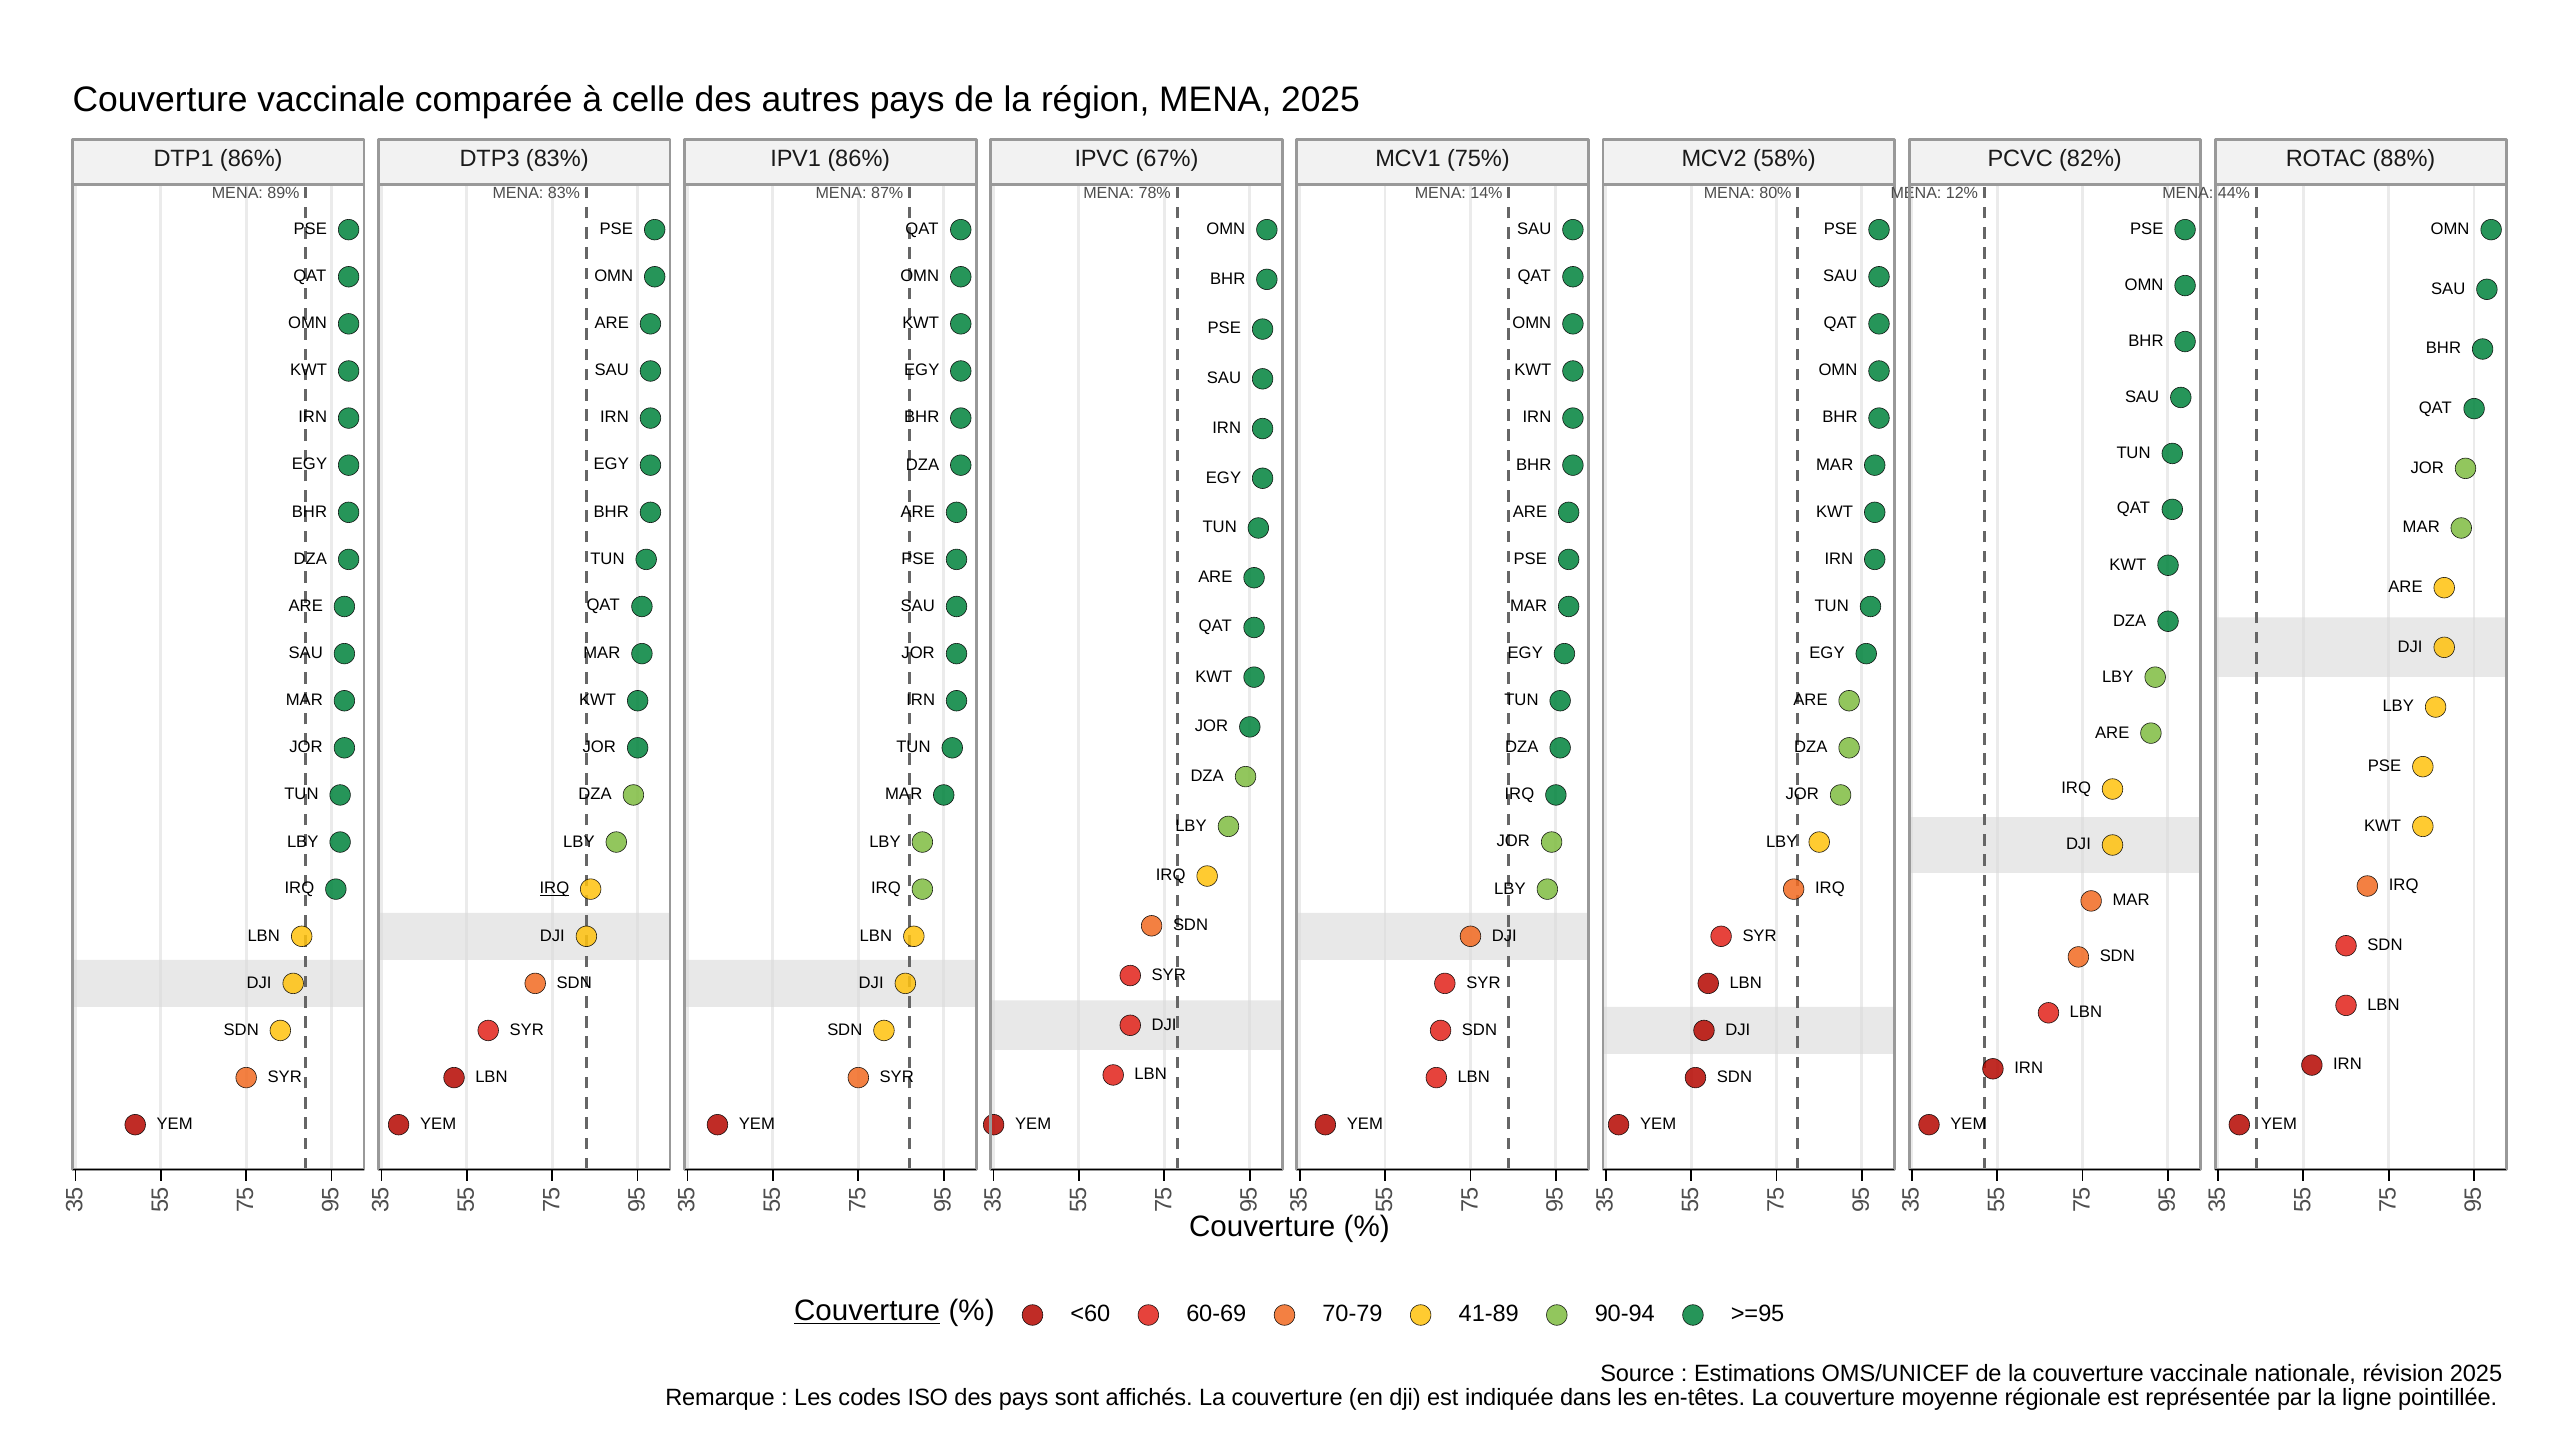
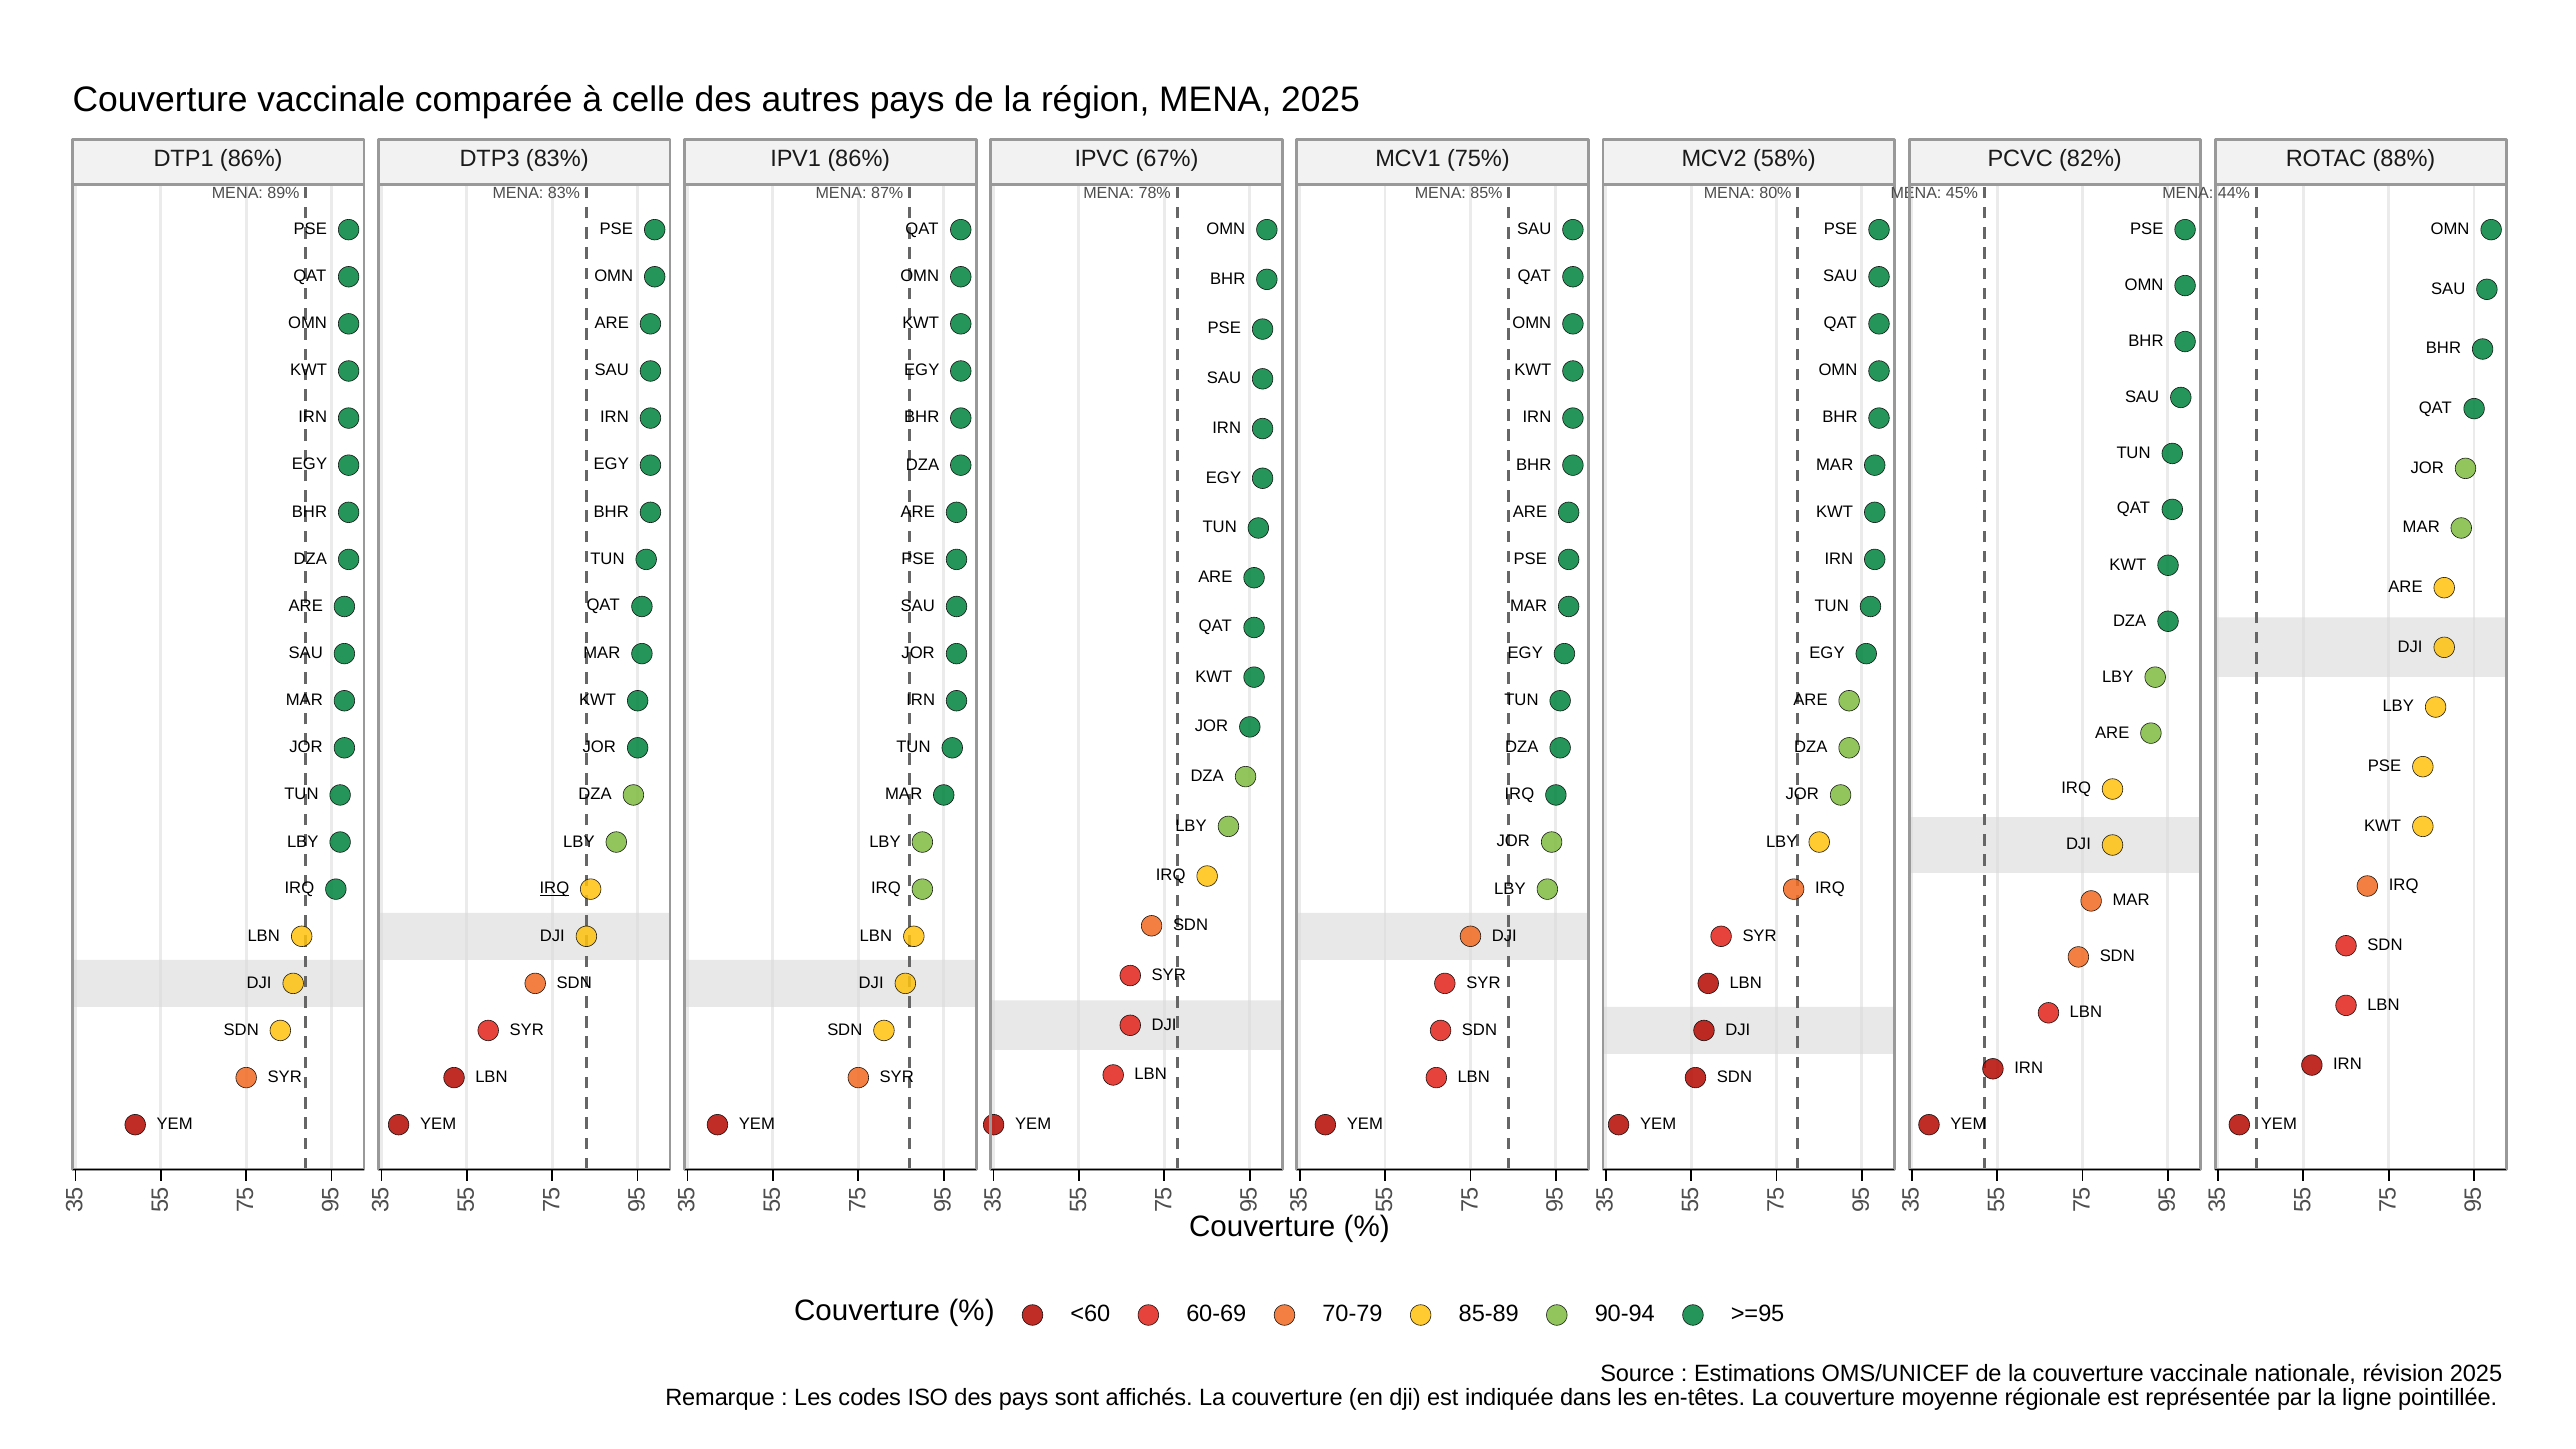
14%: 14% -> 85%
12%: 12% -> 45%
Couverture at (867, 1311) underline: present -> none
41-89: 41-89 -> 85-89
